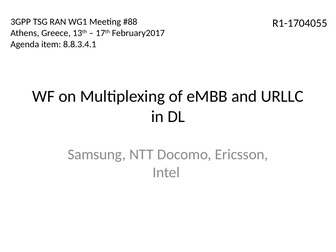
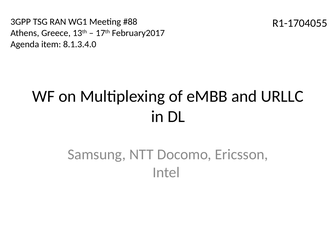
8.8.3.4.1: 8.8.3.4.1 -> 8.1.3.4.0
